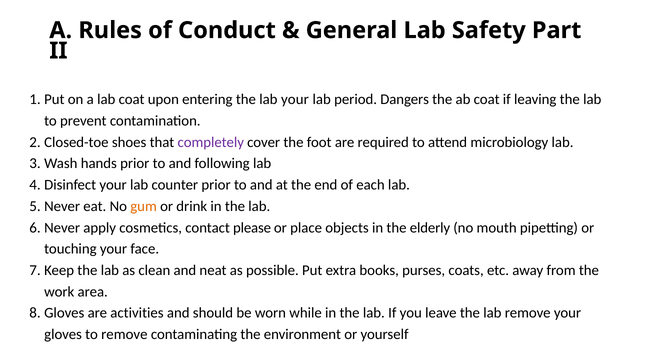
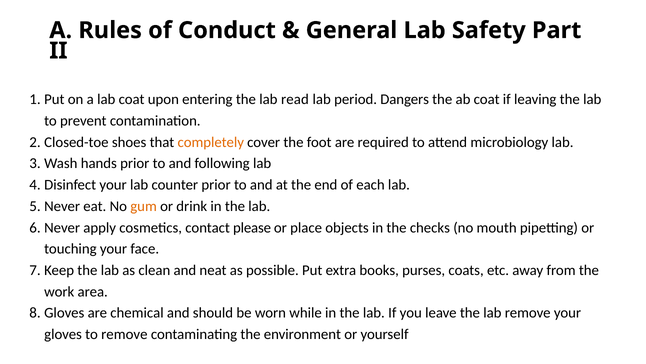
lab your: your -> read
completely colour: purple -> orange
elderly: elderly -> checks
activities: activities -> chemical
